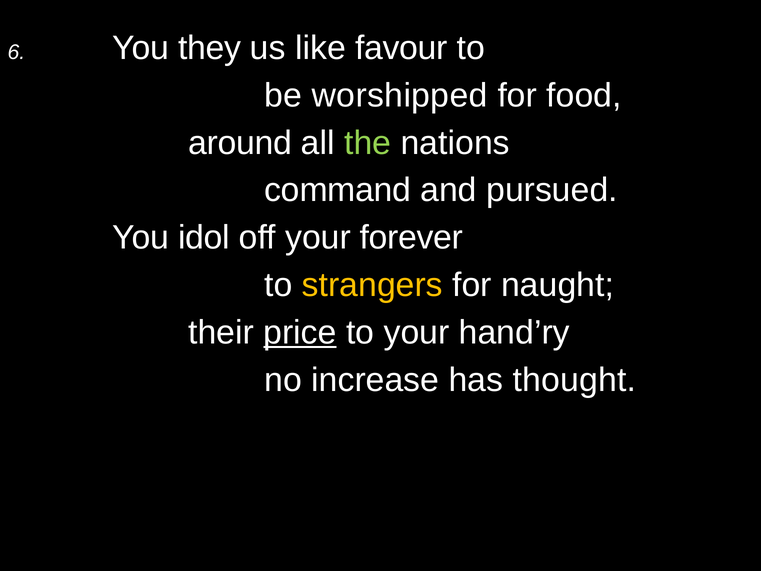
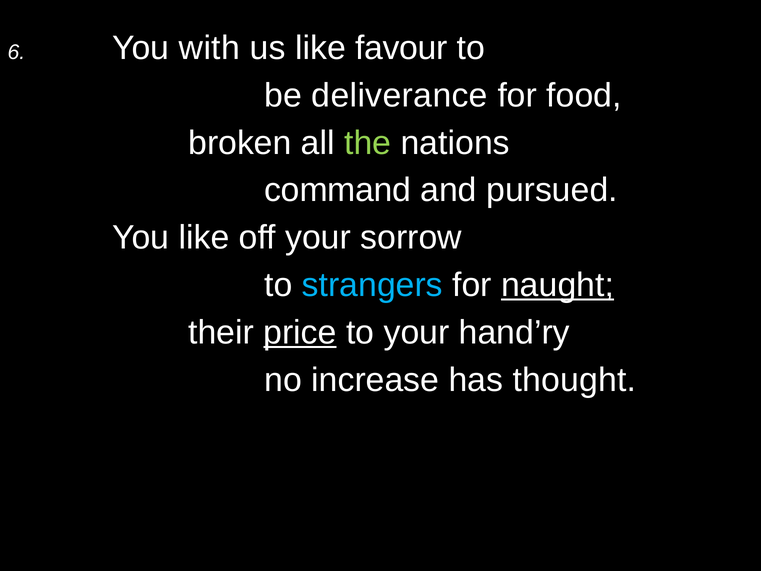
they: they -> with
worshipped: worshipped -> deliverance
around: around -> broken
You idol: idol -> like
forever: forever -> sorrow
strangers colour: yellow -> light blue
naught underline: none -> present
